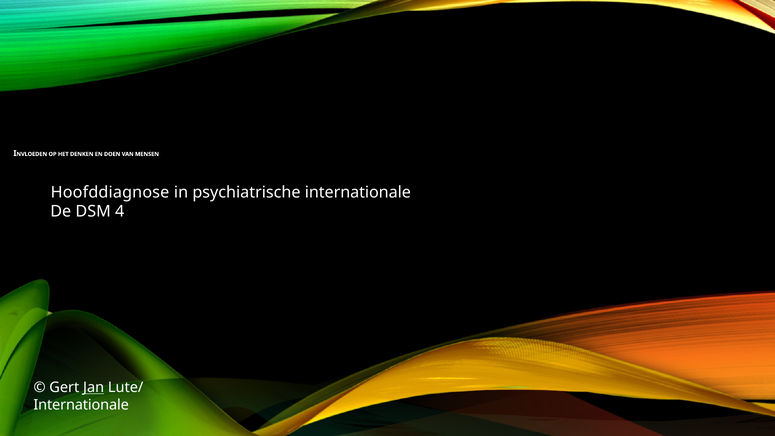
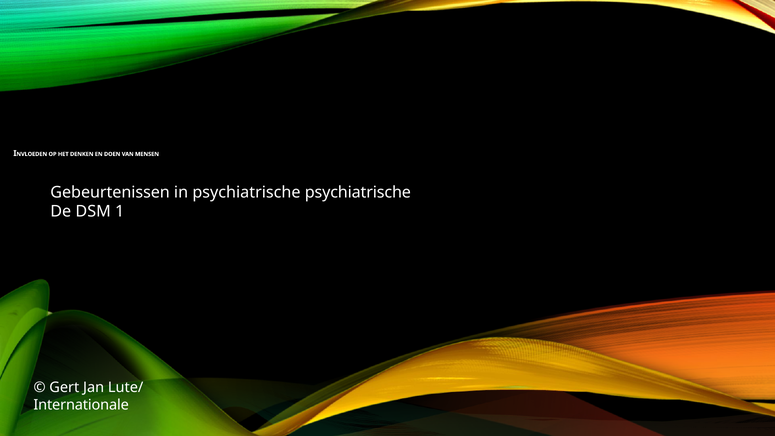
Hoofddiagnose: Hoofddiagnose -> Gebeurtenissen
psychiatrische internationale: internationale -> psychiatrische
4: 4 -> 1
Jan underline: present -> none
